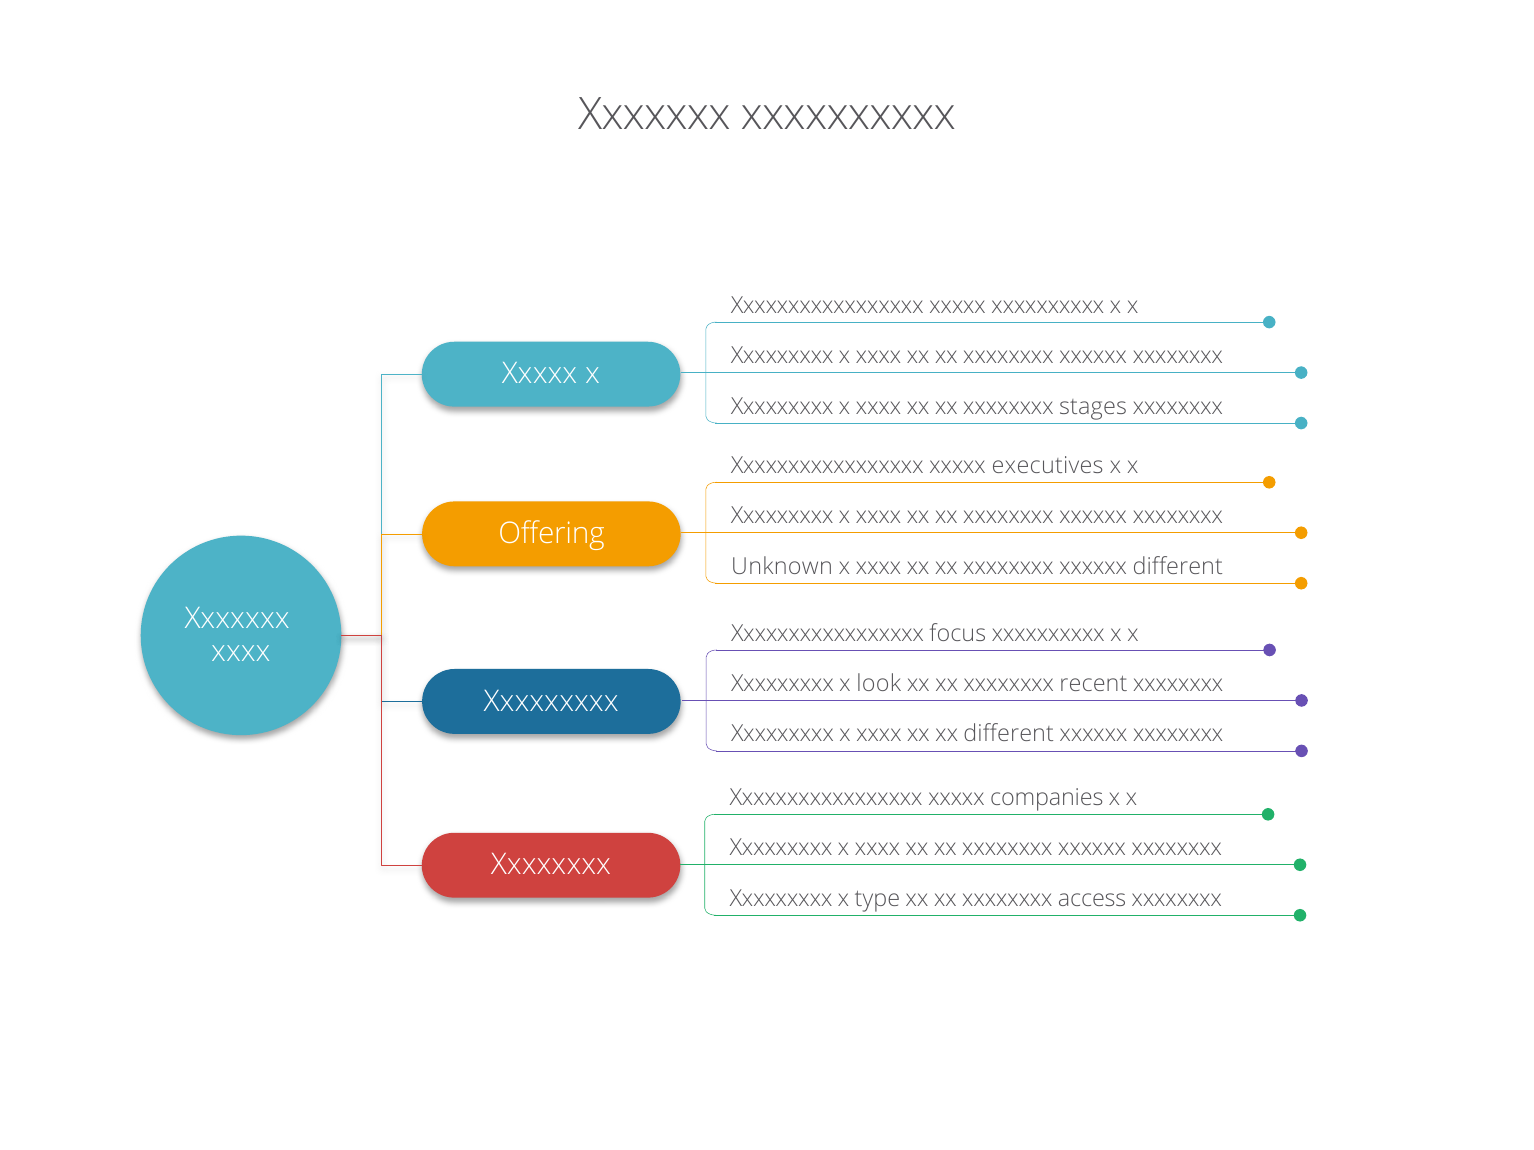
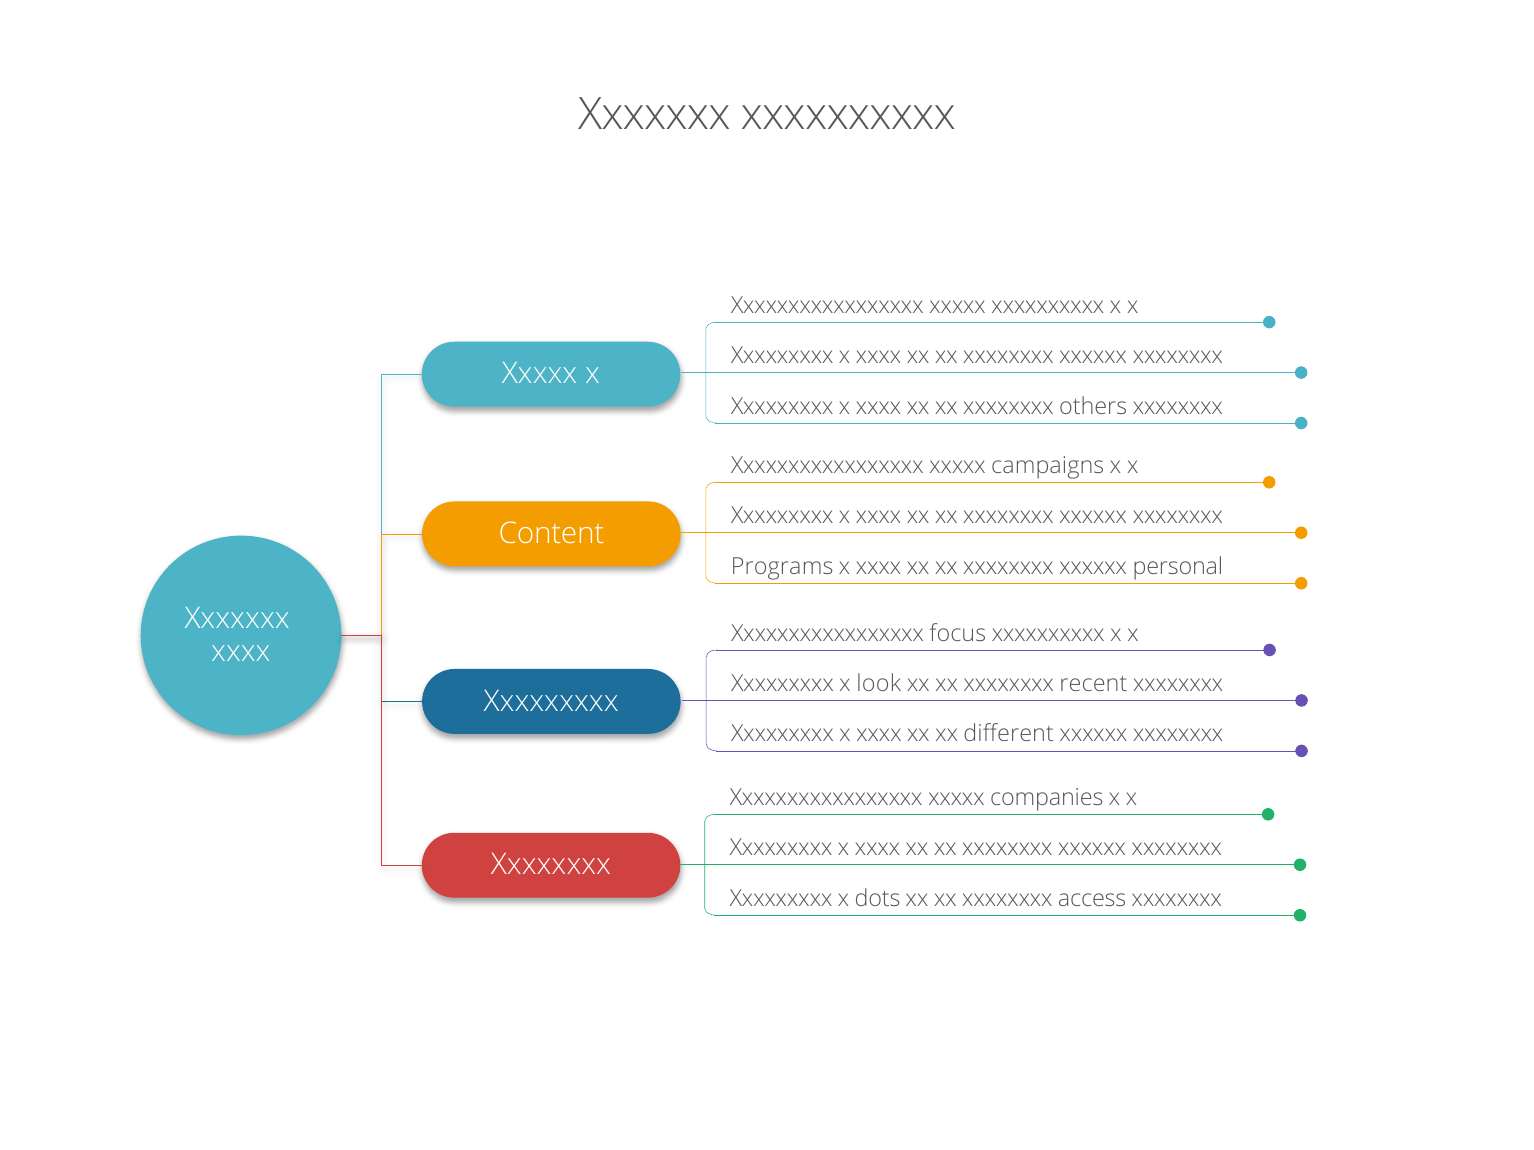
stages: stages -> others
executives: executives -> campaigns
Offering: Offering -> Content
Unknown: Unknown -> Programs
xxxxxx different: different -> personal
type: type -> dots
